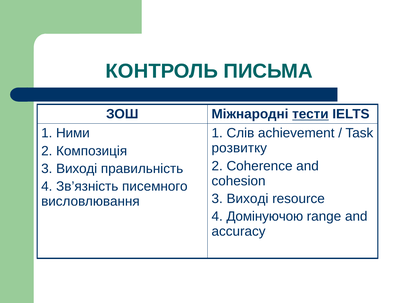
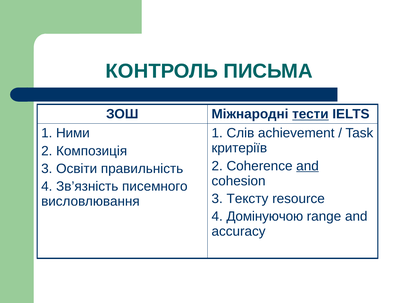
розвитку: розвитку -> критеріїв
and at (308, 166) underline: none -> present
Виході at (77, 169): Виході -> Освіти
Виході at (247, 199): Виході -> Тексту
